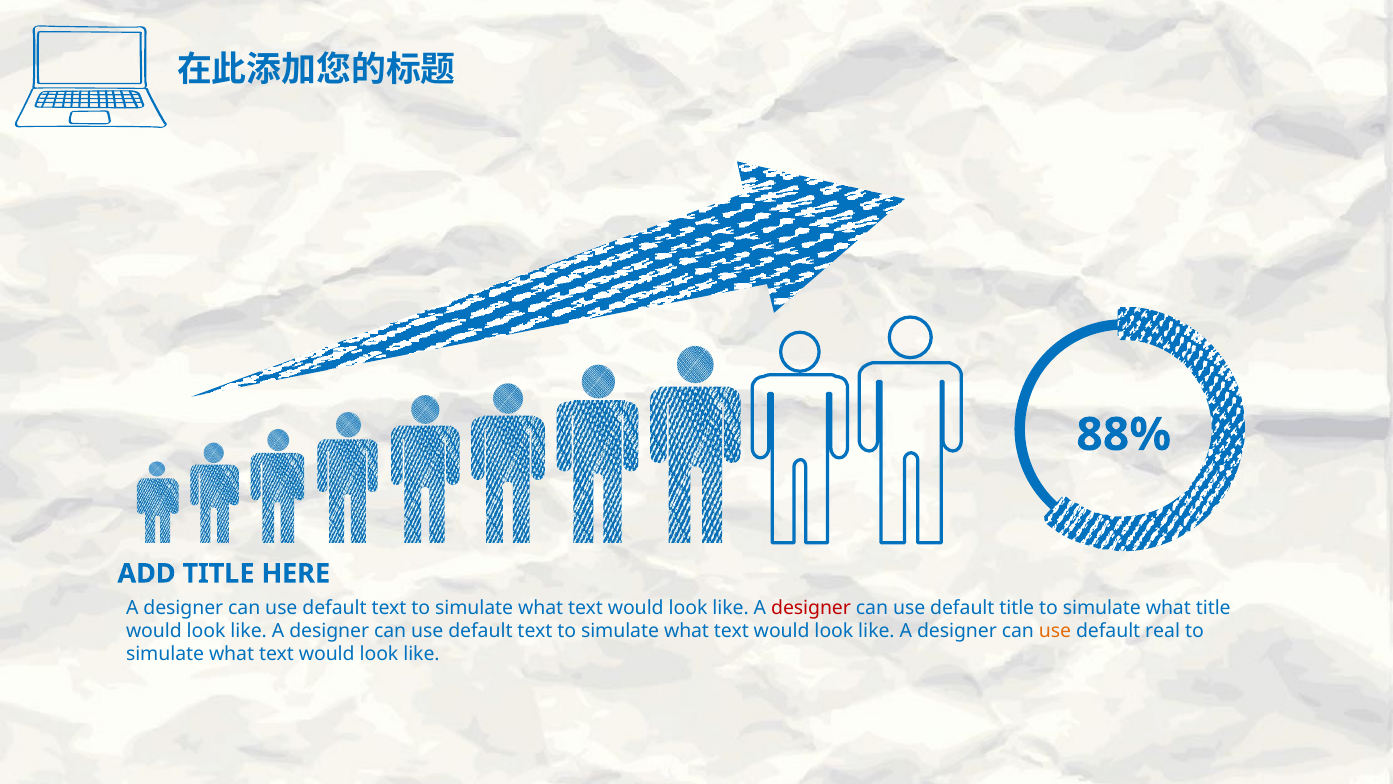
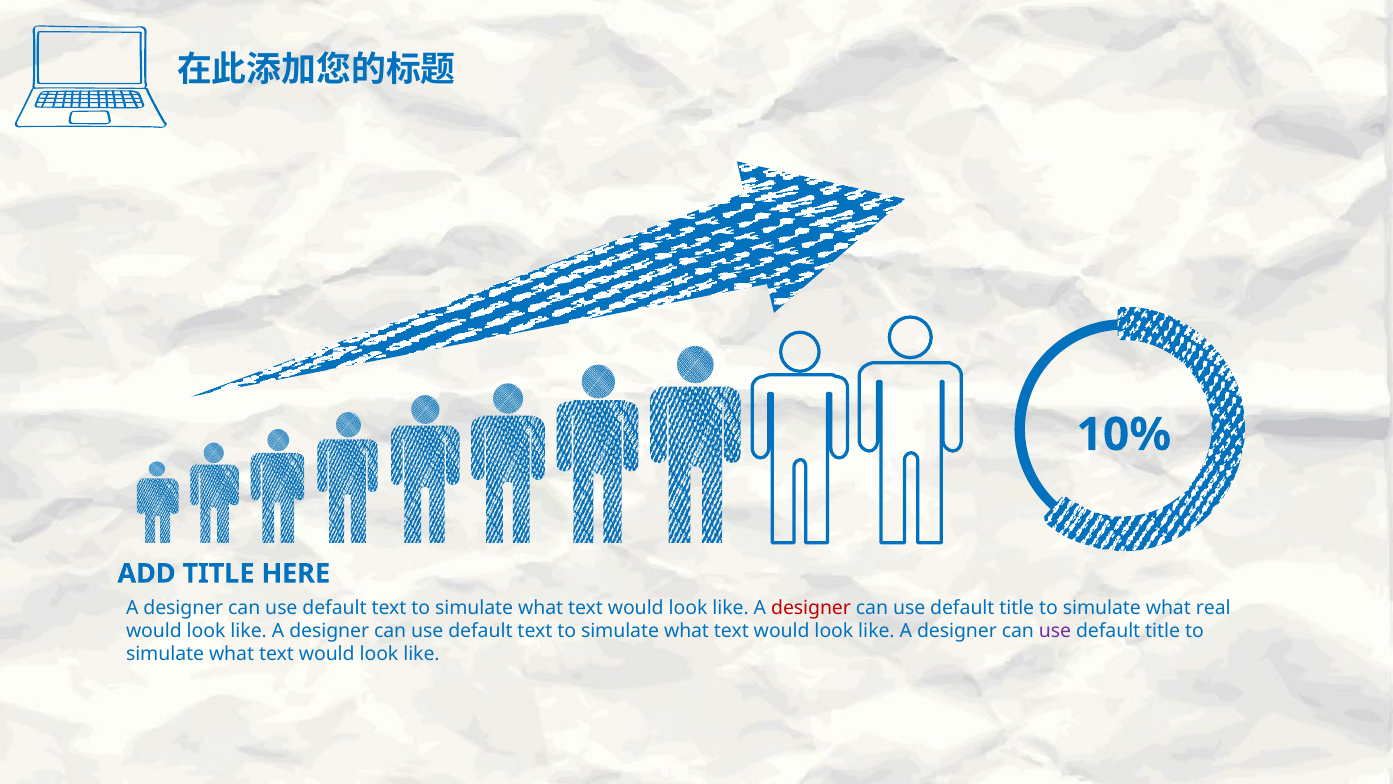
88%: 88% -> 10%
what title: title -> real
use at (1055, 631) colour: orange -> purple
real at (1163, 631): real -> title
